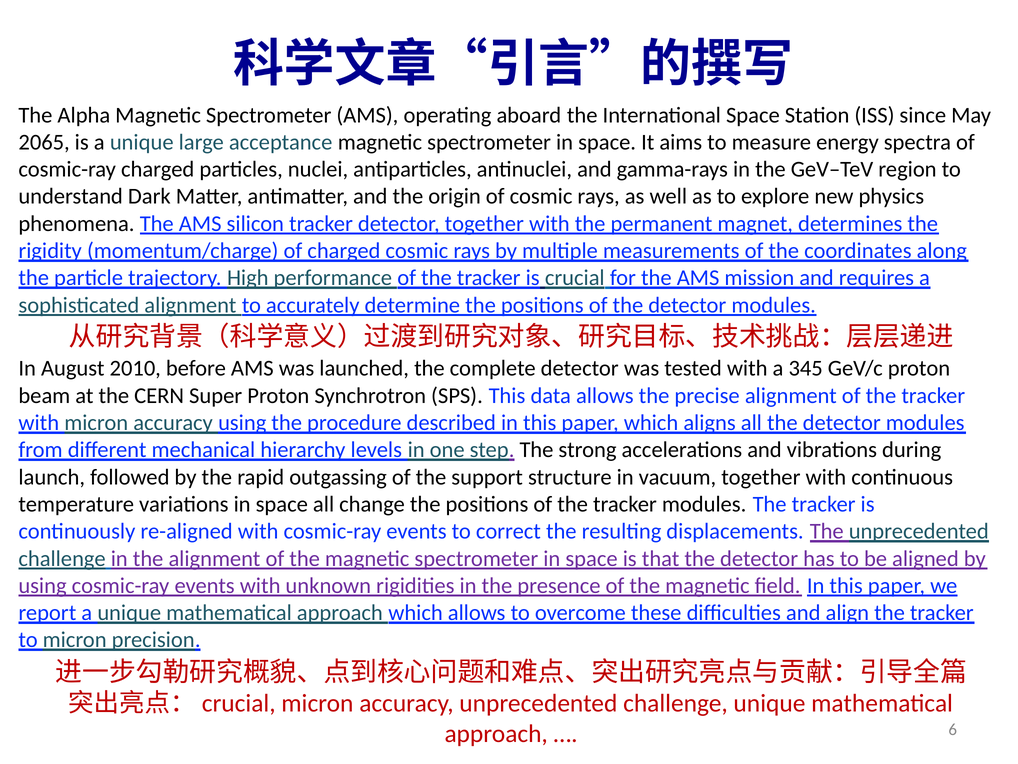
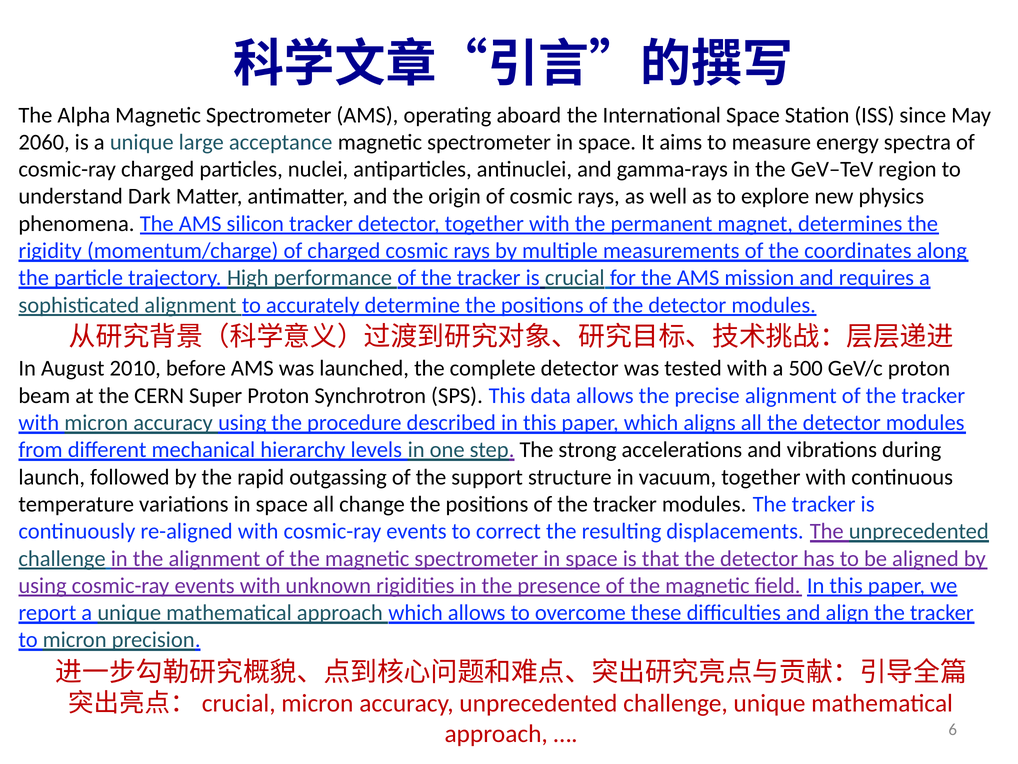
2065: 2065 -> 2060
345: 345 -> 500
